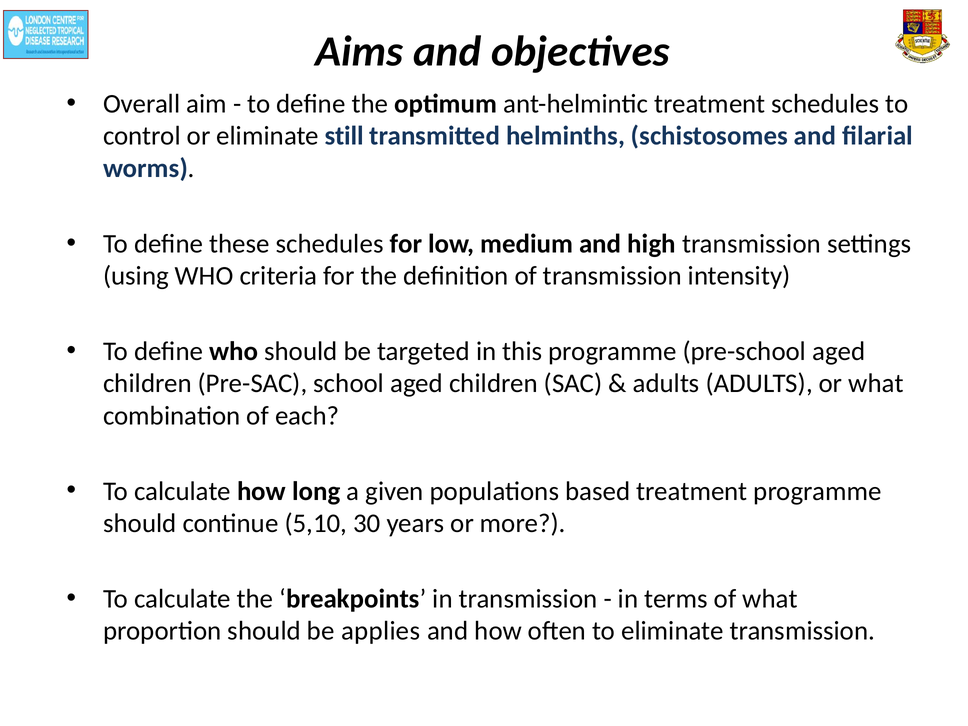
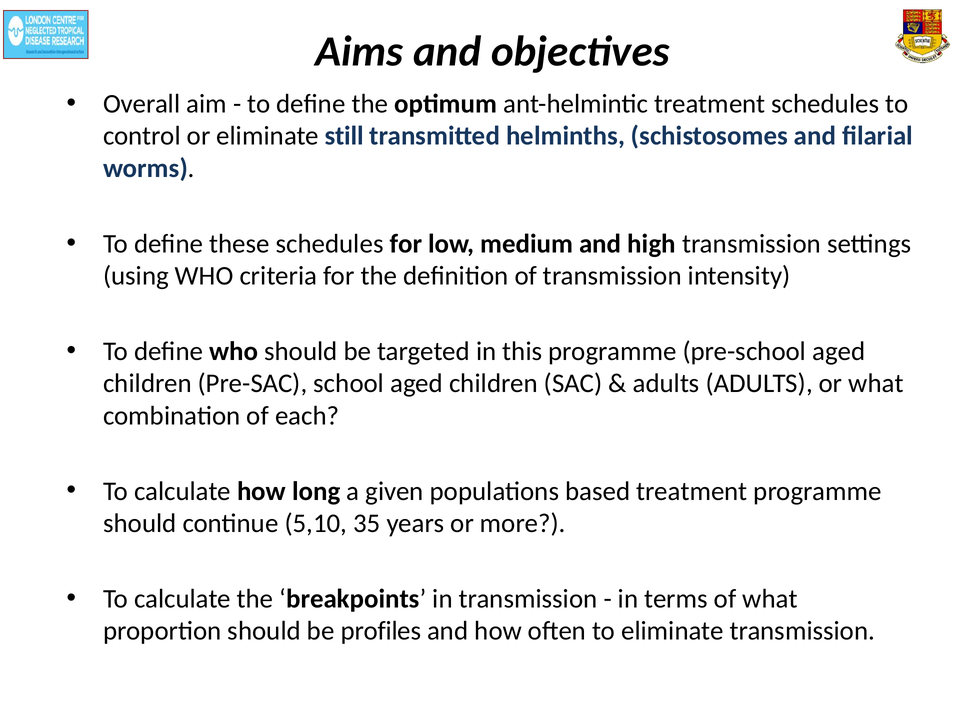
30: 30 -> 35
applies: applies -> profiles
